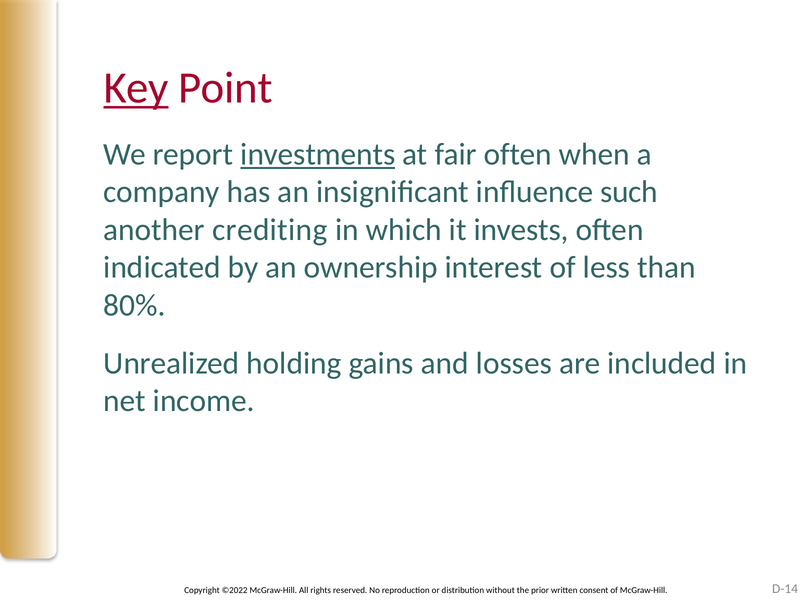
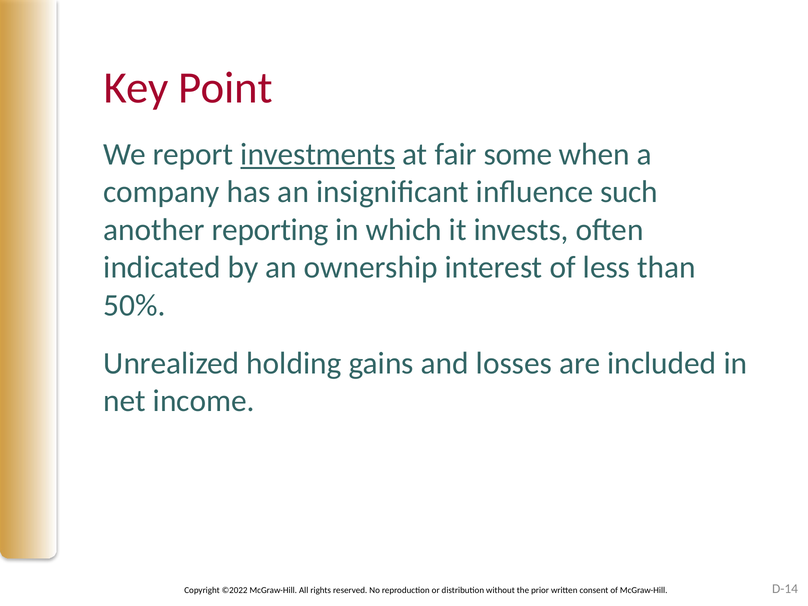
Key underline: present -> none
fair often: often -> some
crediting: crediting -> reporting
80%: 80% -> 50%
